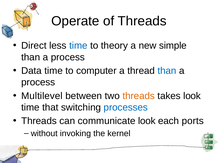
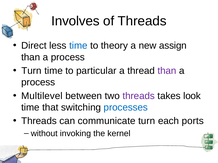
Operate: Operate -> Involves
simple: simple -> assign
Data at (31, 71): Data -> Turn
computer: computer -> particular
than at (167, 71) colour: blue -> purple
threads at (139, 96) colour: orange -> purple
communicate look: look -> turn
